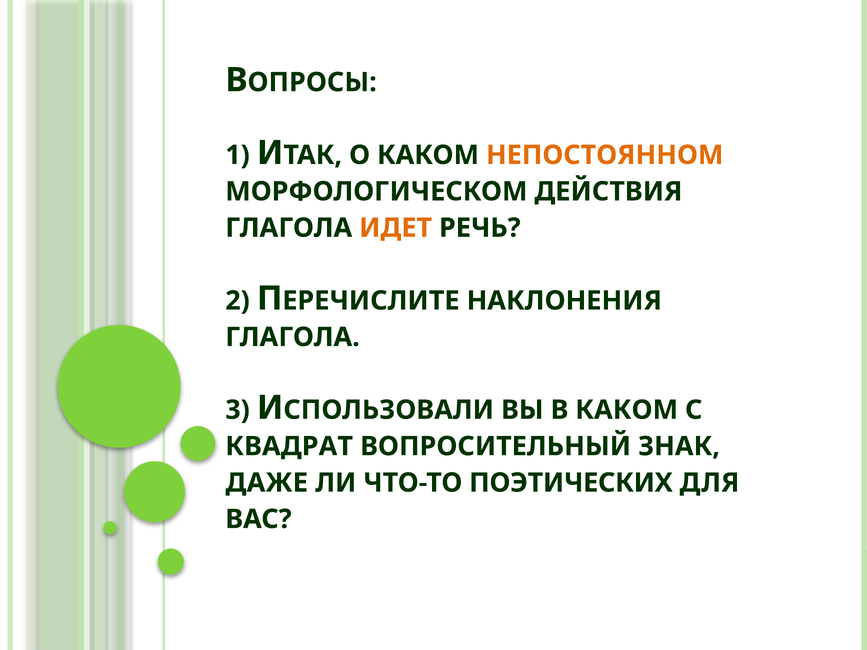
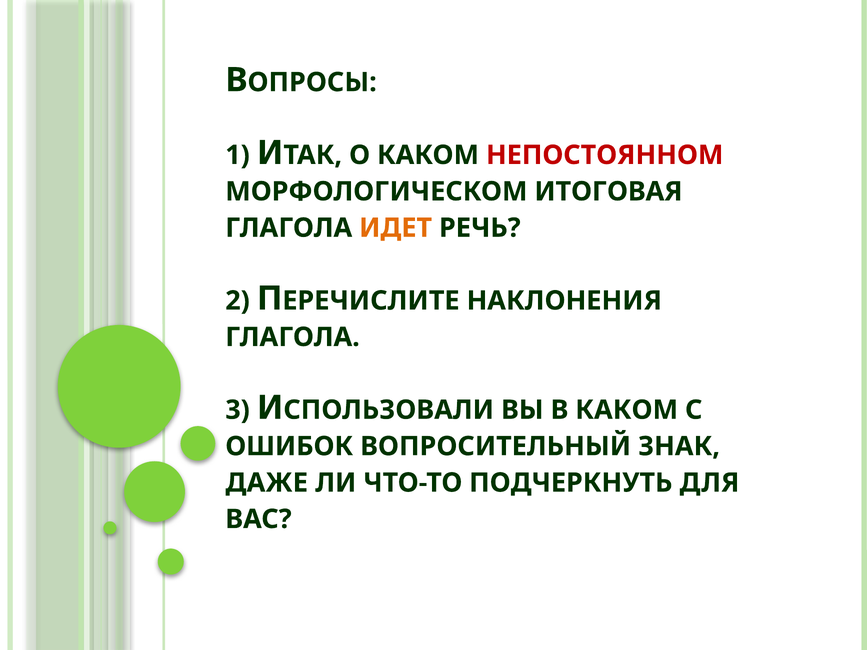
НЕПОСТОЯННОМ colour: orange -> red
ДЕЙСТВИЯ: ДЕЙСТВИЯ -> ИТОГОВАЯ
КВАДРАТ: КВАДРАТ -> ОШИБОК
ПОЭТИЧЕСКИХ: ПОЭТИЧЕСКИХ -> ПОДЧЕРКНУТЬ
